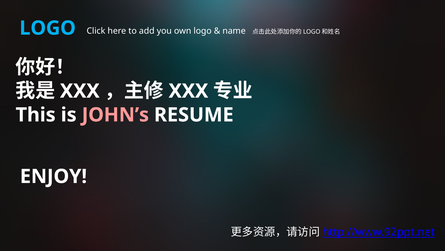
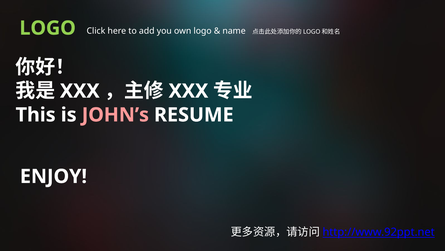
LOGO at (48, 28) colour: light blue -> light green
